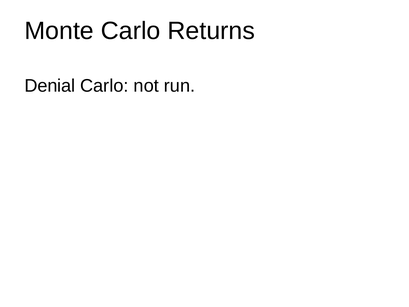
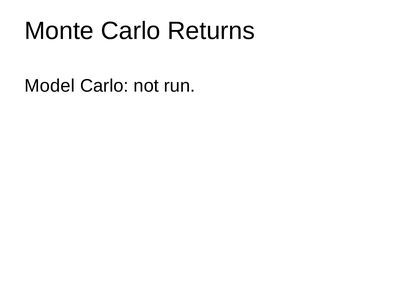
Denial: Denial -> Model
